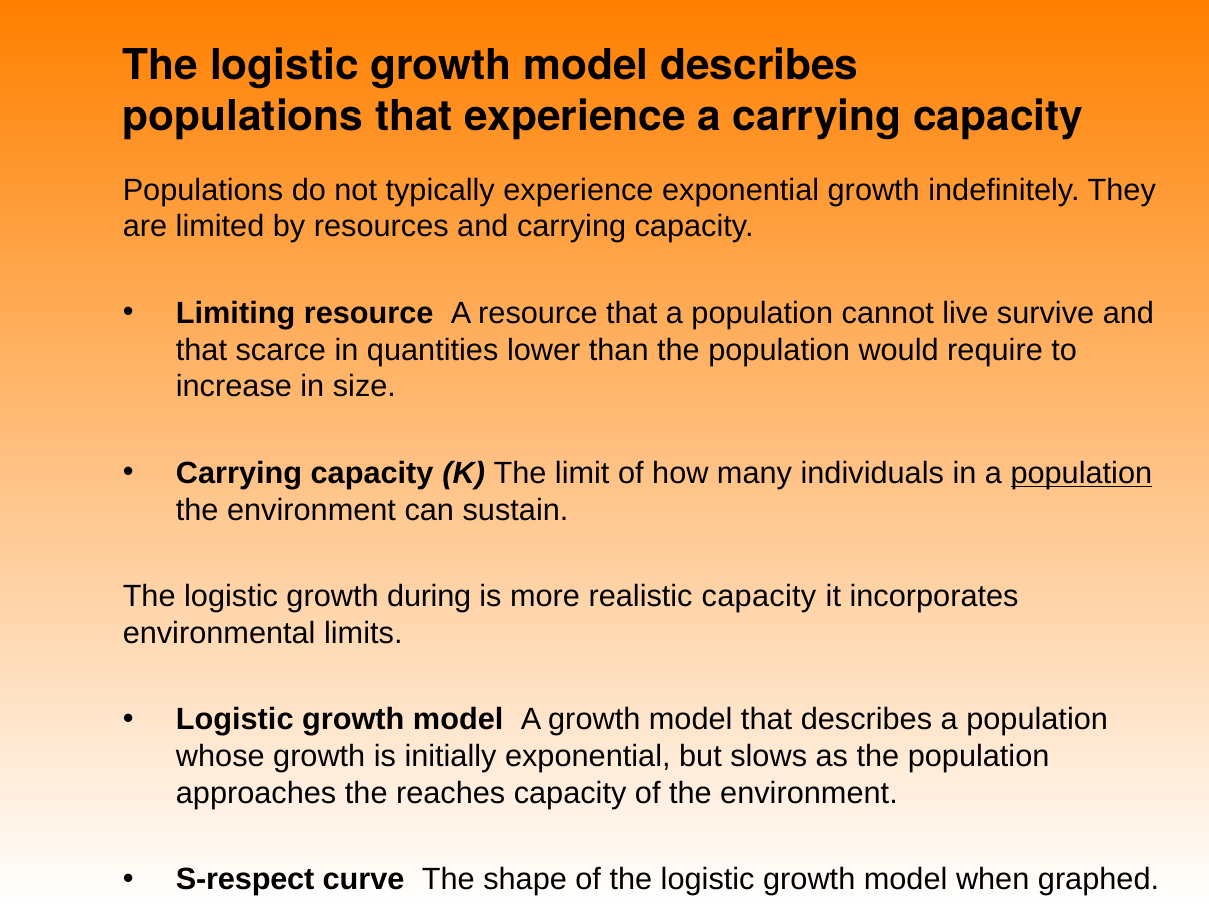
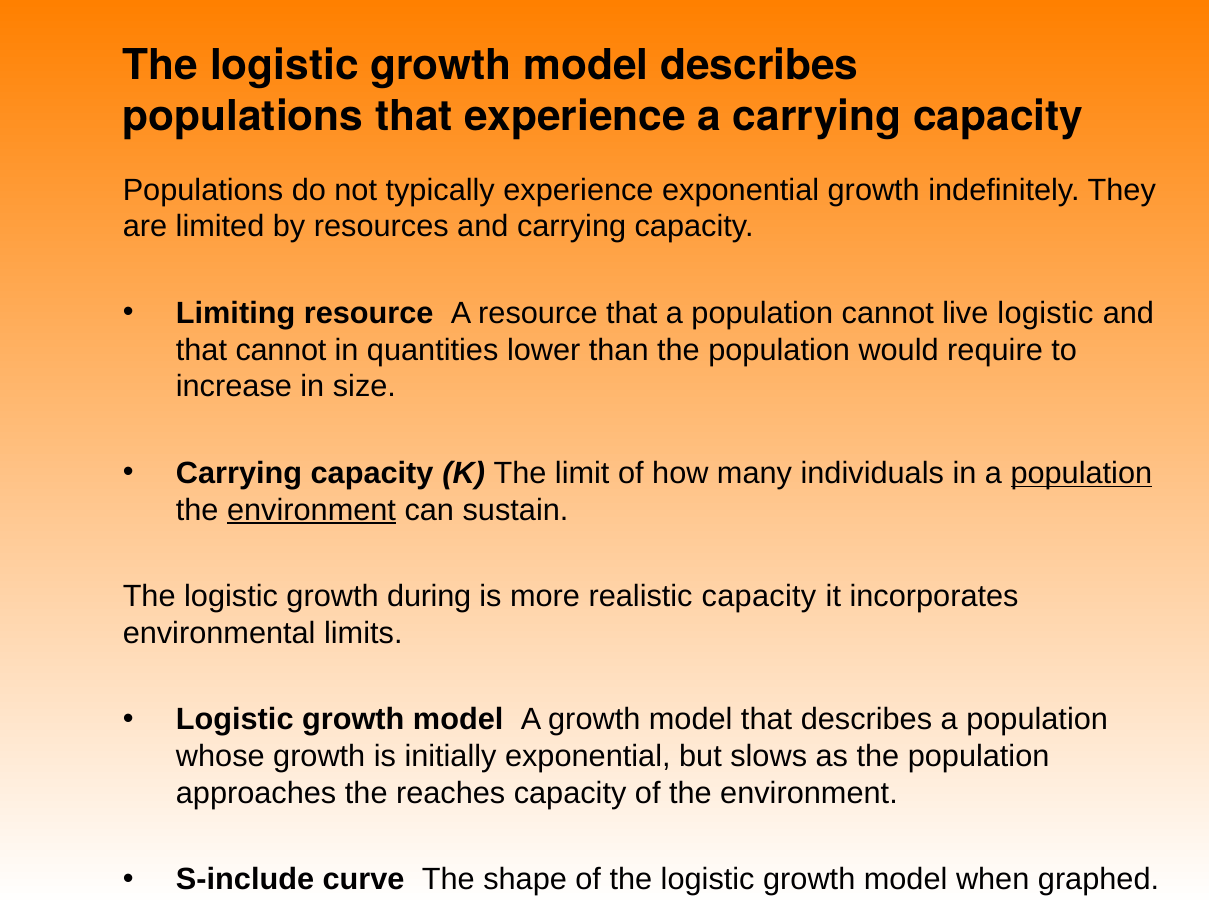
live survive: survive -> logistic
that scarce: scarce -> cannot
environment at (312, 510) underline: none -> present
S-respect: S-respect -> S-include
